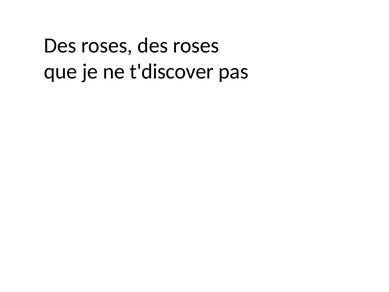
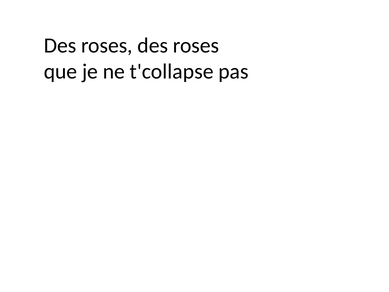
t'discover: t'discover -> t'collapse
